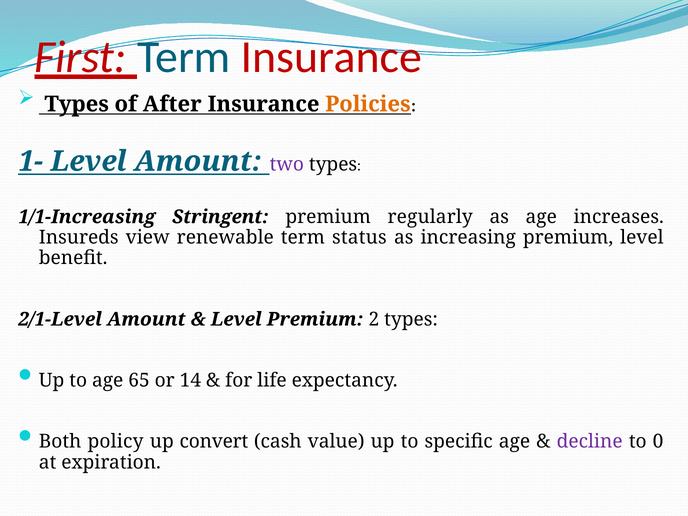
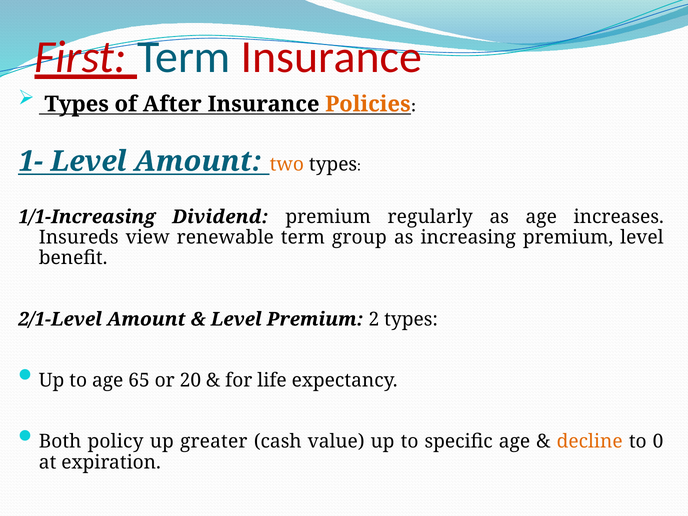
two colour: purple -> orange
Stringent: Stringent -> Dividend
status: status -> group
14: 14 -> 20
convert: convert -> greater
decline colour: purple -> orange
